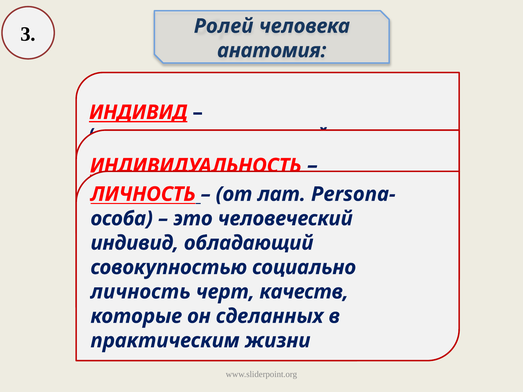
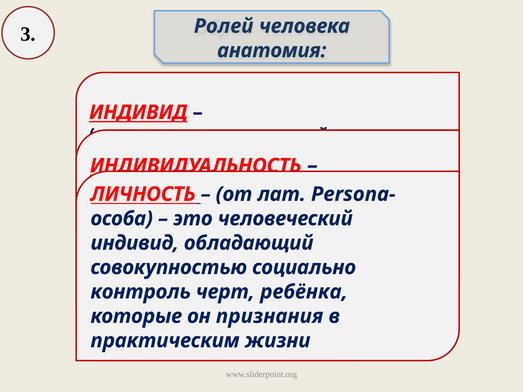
личность at (141, 292): личность -> контроль
качеств: качеств -> ребёнка
сделанных: сделанных -> признания
